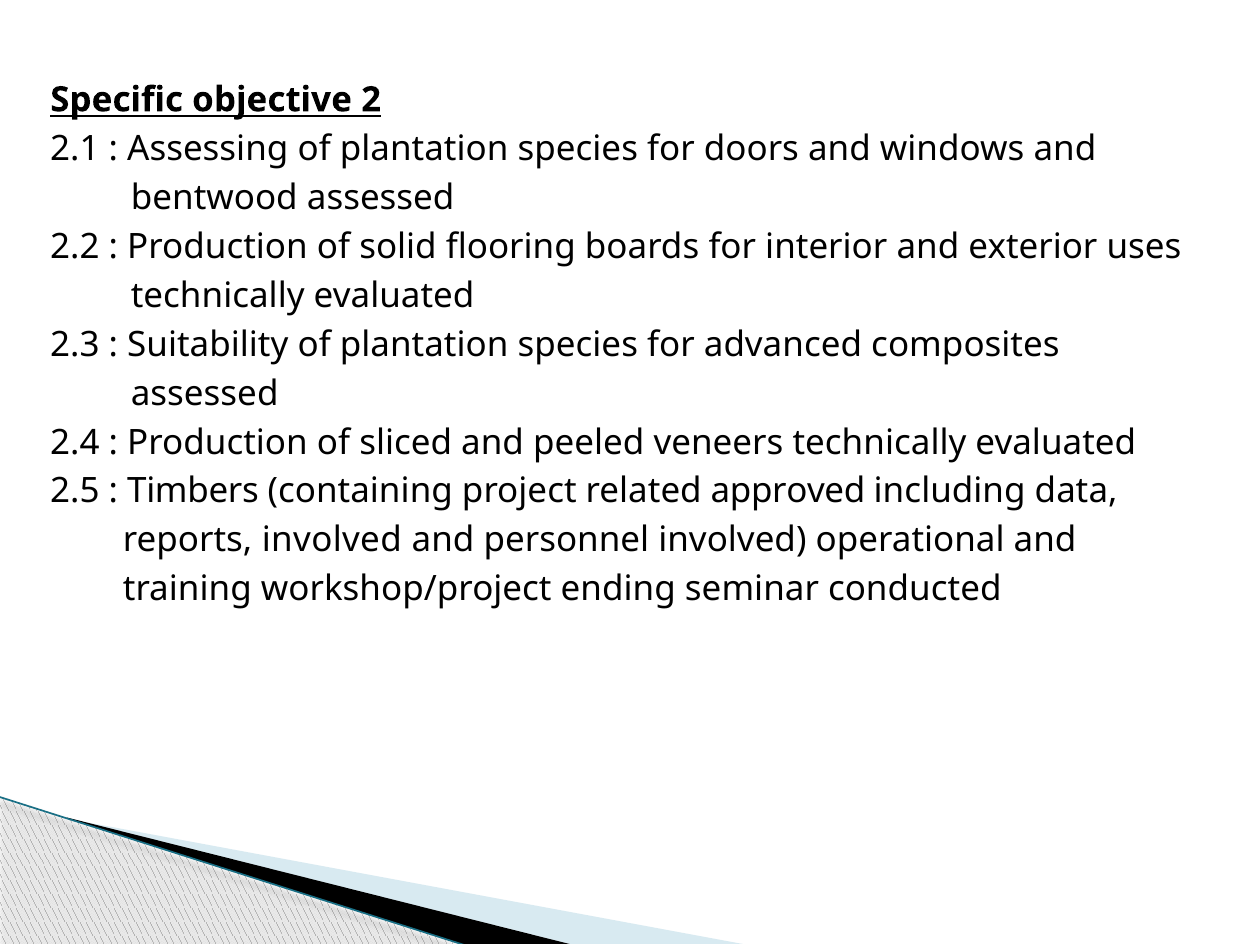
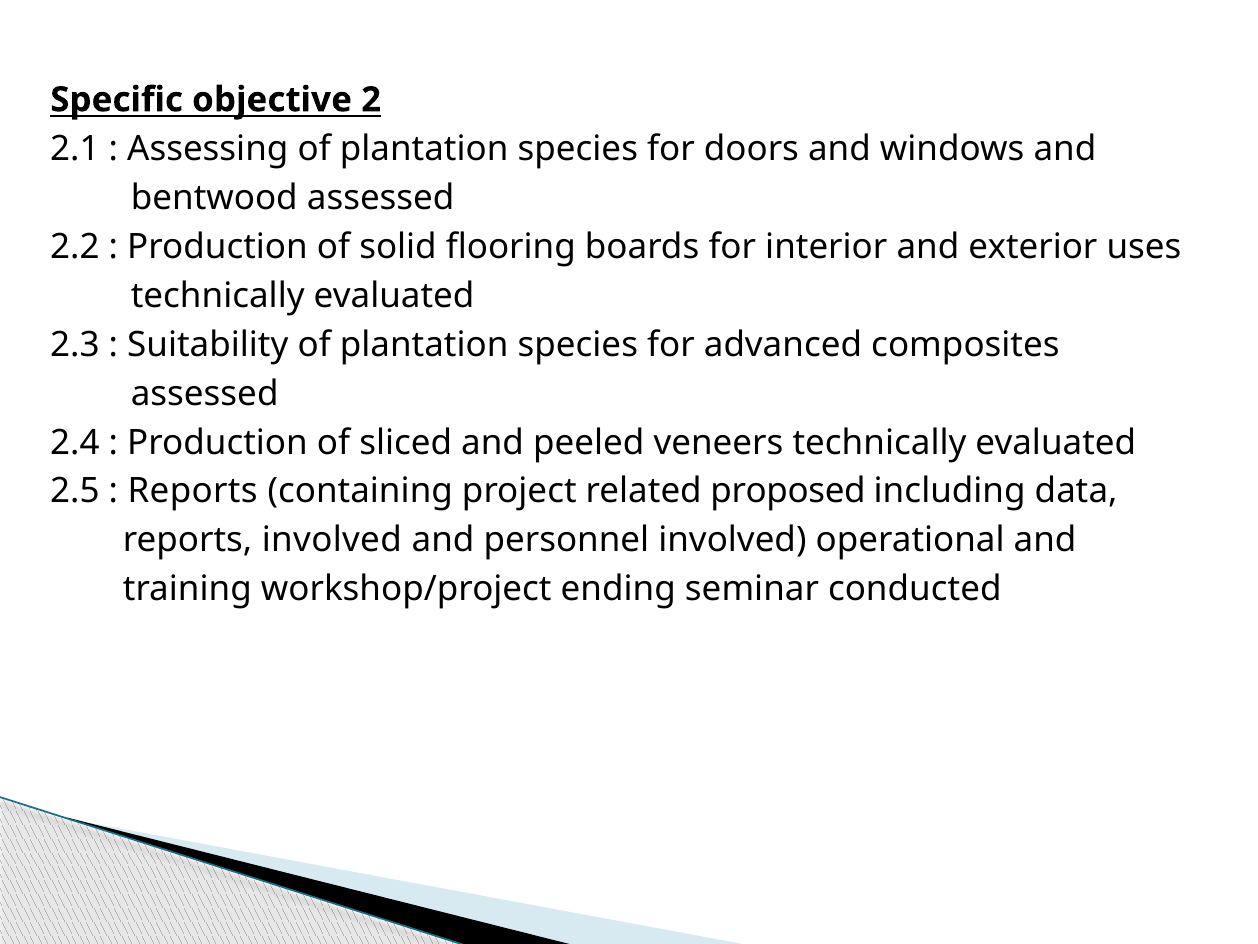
Timbers at (193, 491): Timbers -> Reports
approved: approved -> proposed
